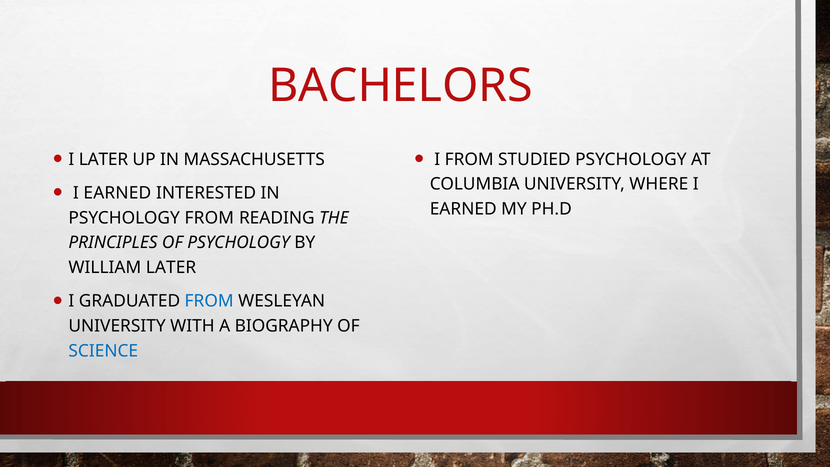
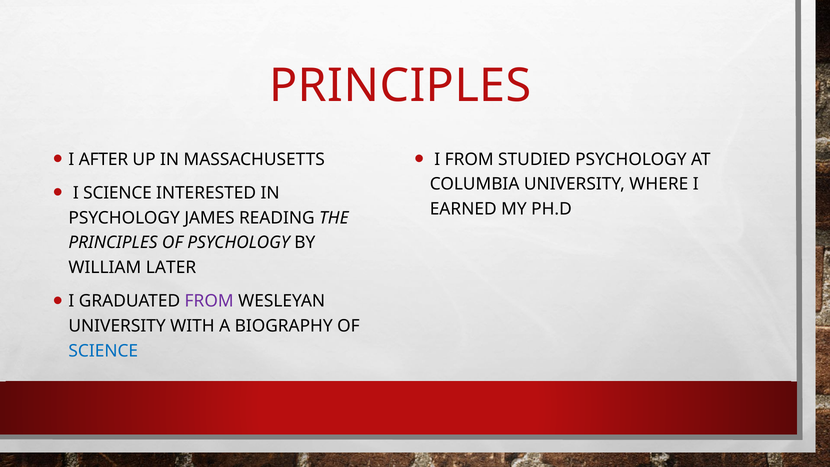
BACHELORS at (401, 86): BACHELORS -> PRINCIPLES
I LATER: LATER -> AFTER
EARNED at (117, 193): EARNED -> SCIENCE
PSYCHOLOGY FROM: FROM -> JAMES
FROM at (209, 301) colour: blue -> purple
